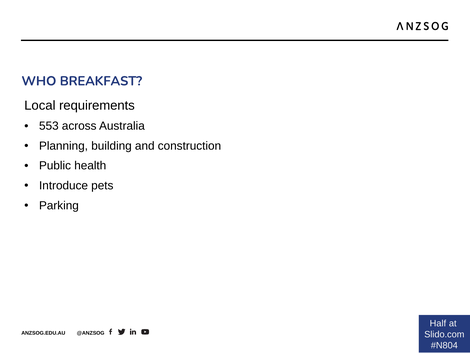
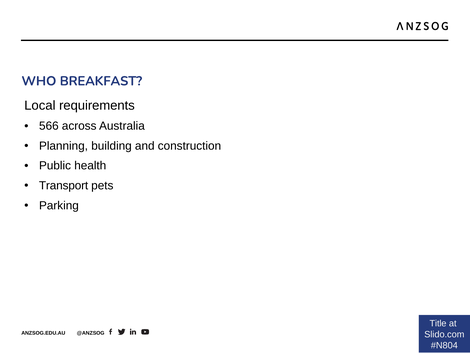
553: 553 -> 566
Introduce: Introduce -> Transport
Half: Half -> Title
